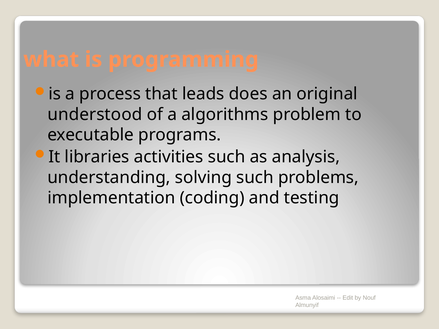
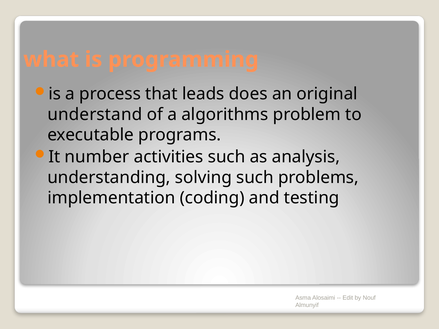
understood: understood -> understand
libraries: libraries -> number
